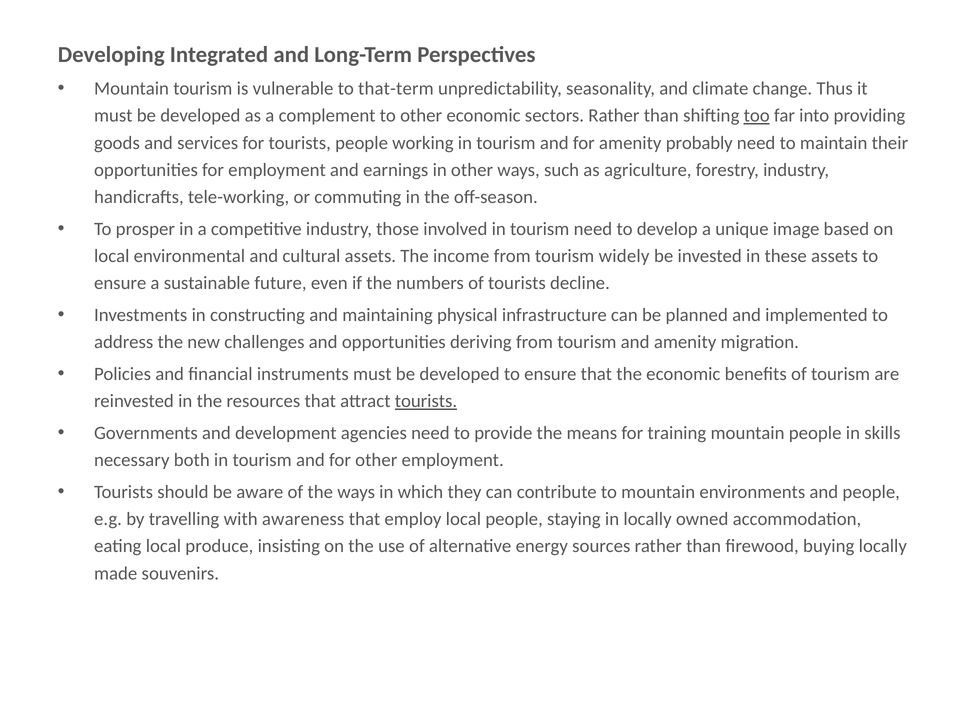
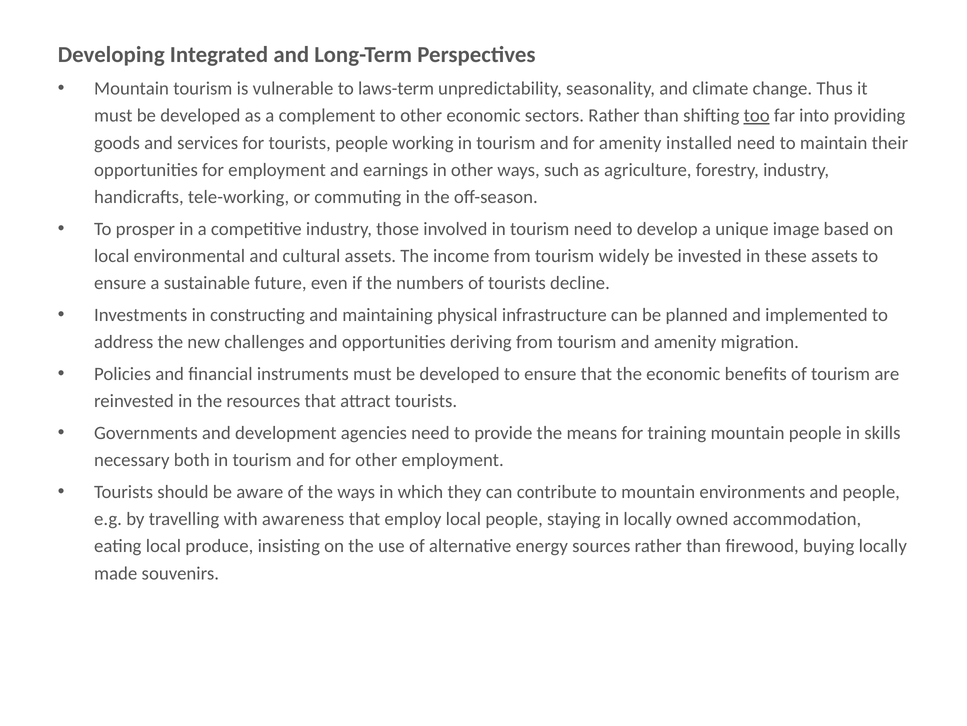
that-term: that-term -> laws-term
probably: probably -> installed
tourists at (426, 401) underline: present -> none
